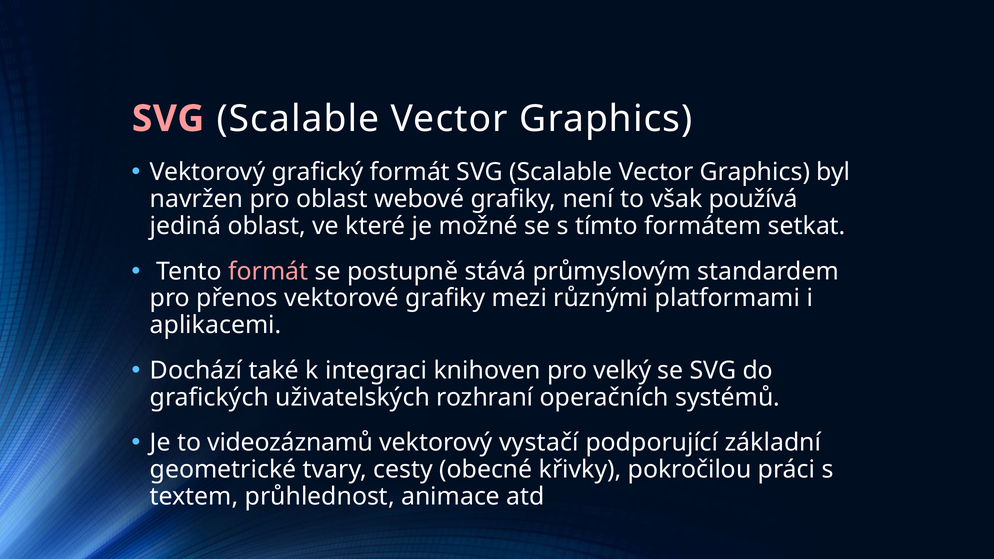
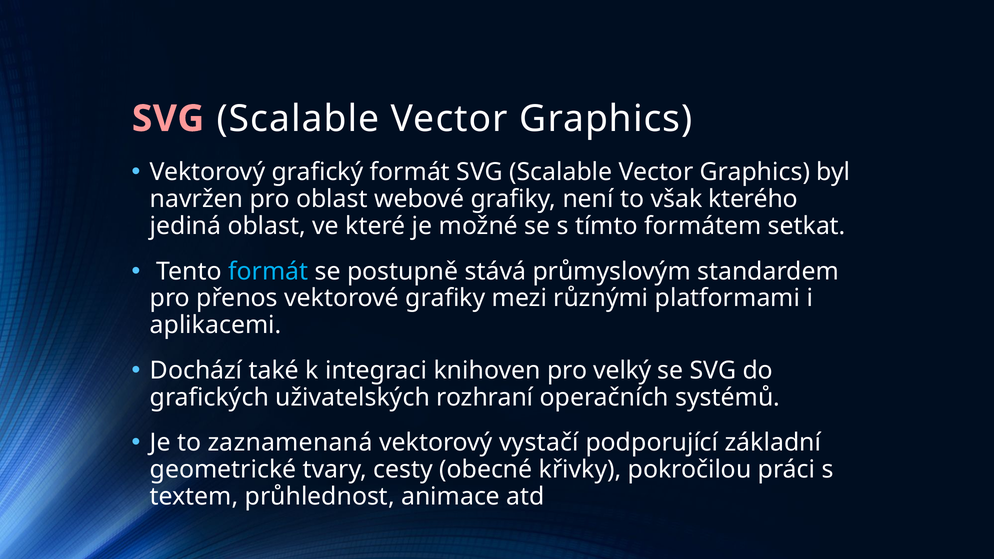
používá: používá -> kterého
formát at (268, 272) colour: pink -> light blue
videozáznamů: videozáznamů -> zaznamenaná
